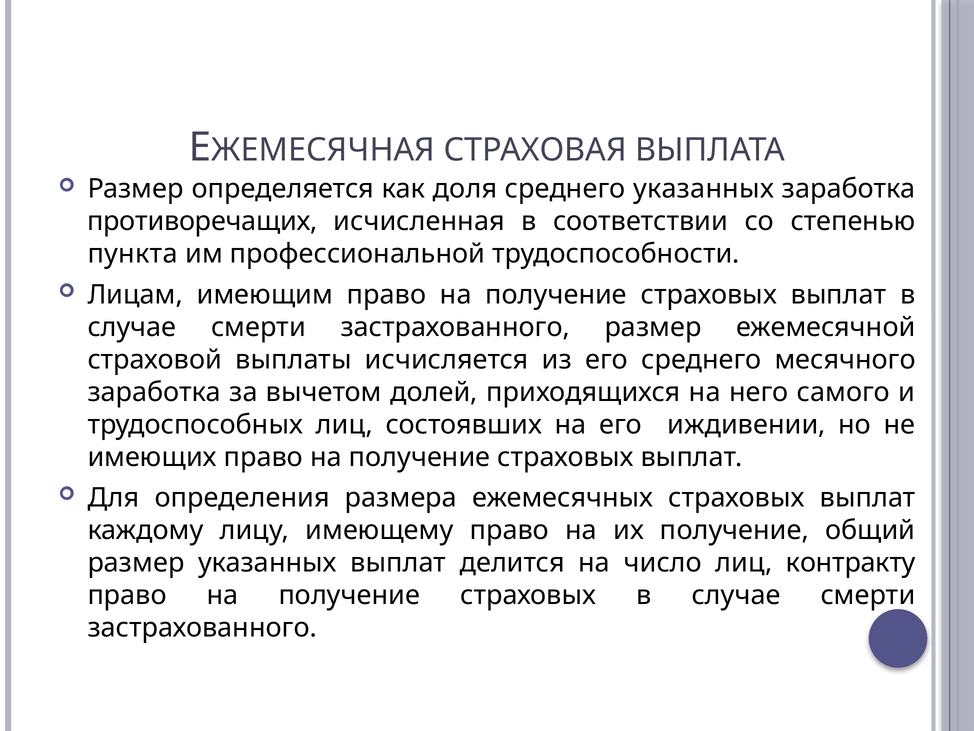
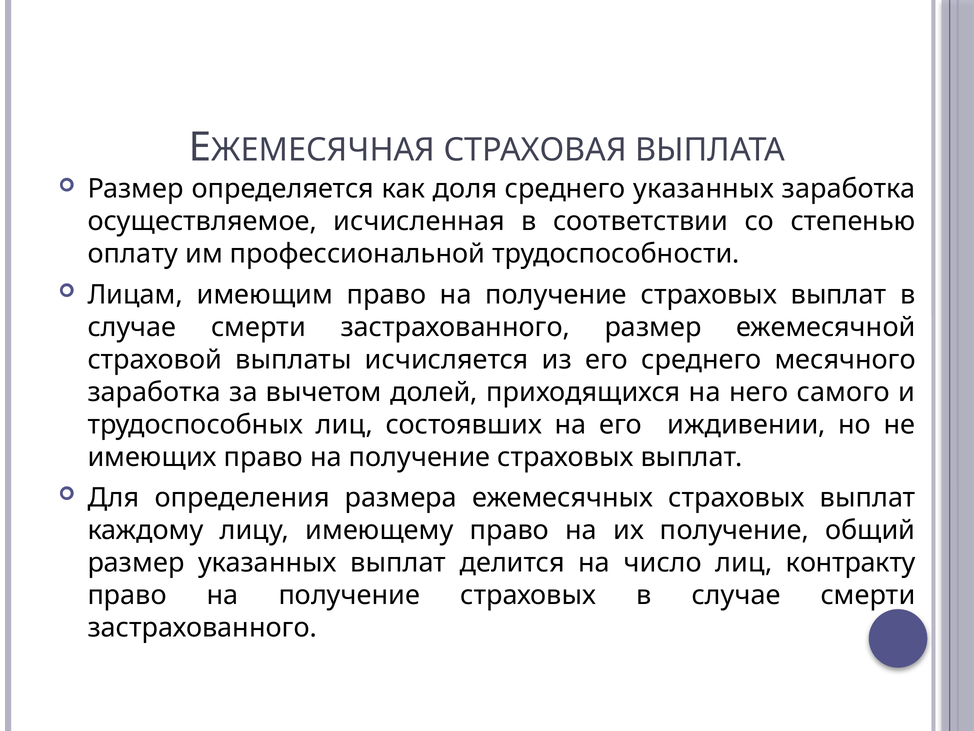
противоречащих: противоречащих -> осуществляемое
пункта: пункта -> оплату
